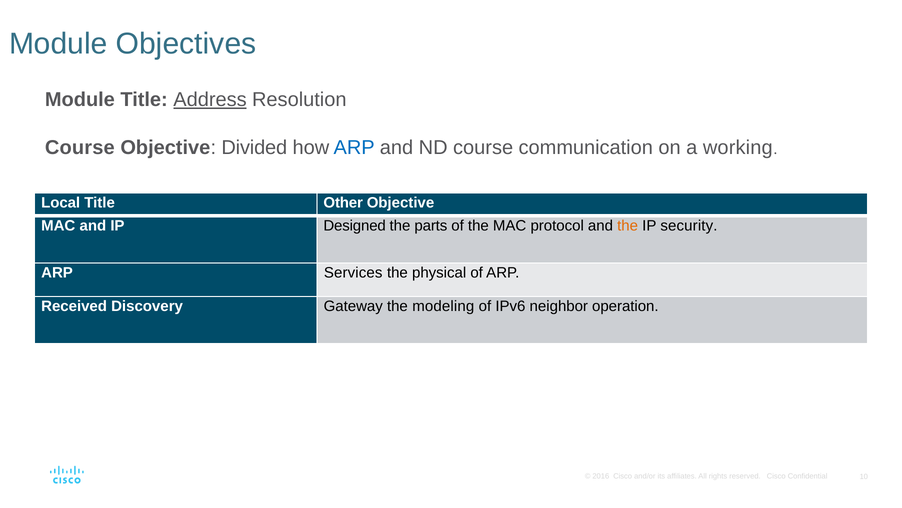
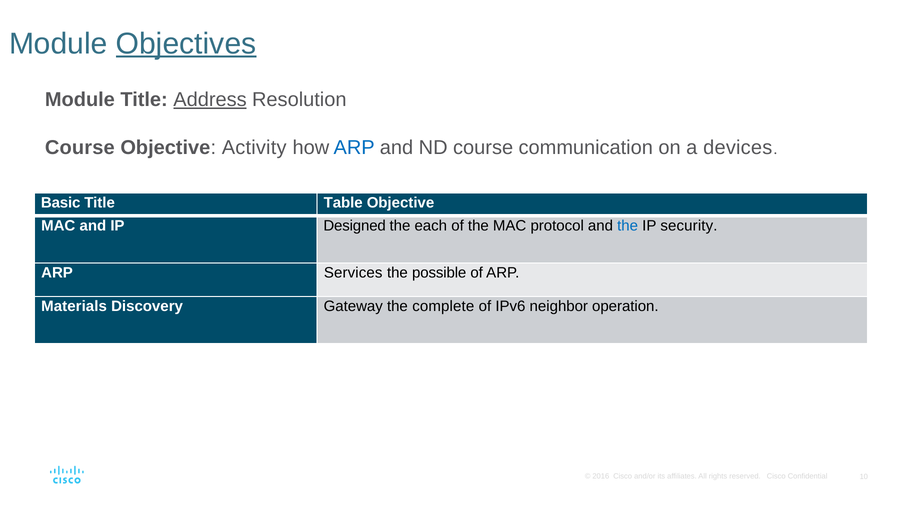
Objectives underline: none -> present
Divided: Divided -> Activity
working: working -> devices
Local: Local -> Basic
Other: Other -> Table
parts: parts -> each
the at (628, 225) colour: orange -> blue
physical: physical -> possible
Received: Received -> Materials
modeling: modeling -> complete
